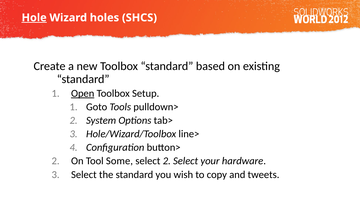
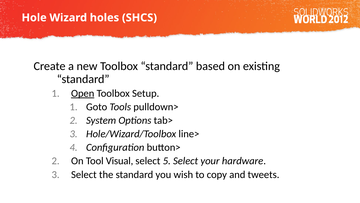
Hole underline: present -> none
Some: Some -> Visual
select 2: 2 -> 5
